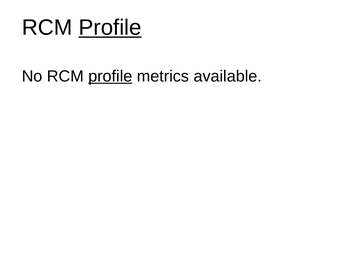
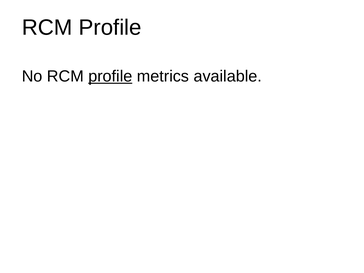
Profile at (110, 28) underline: present -> none
